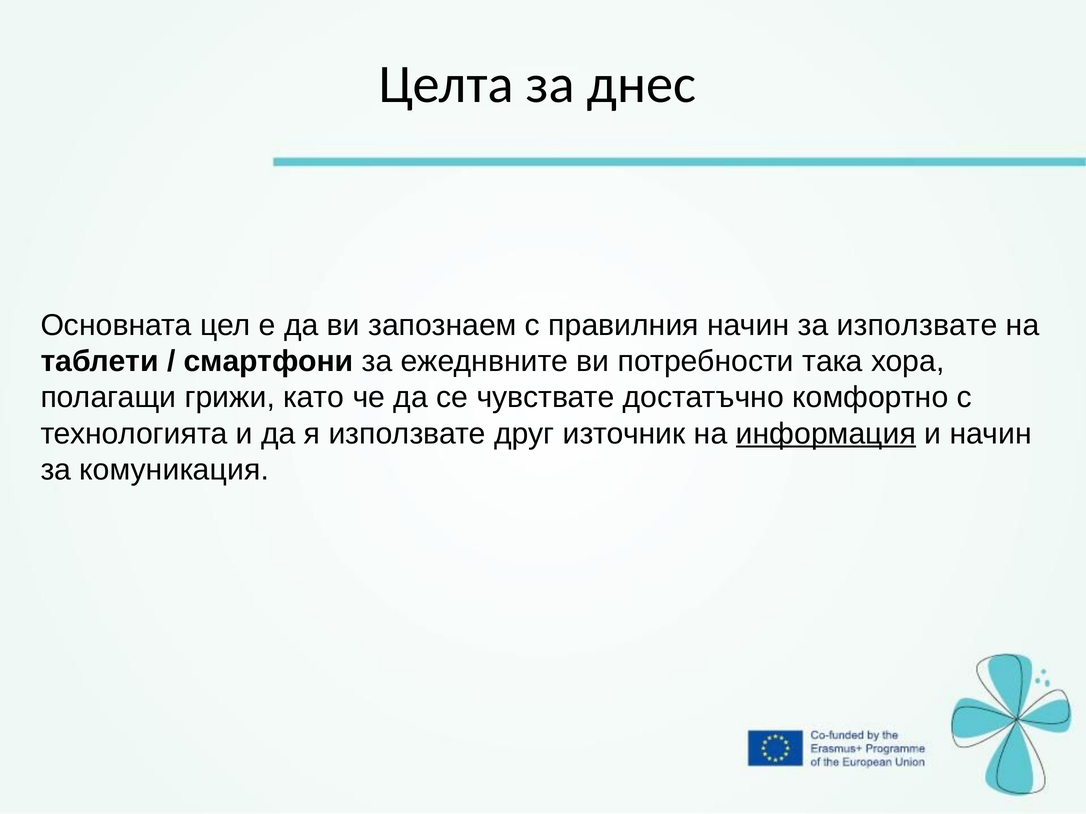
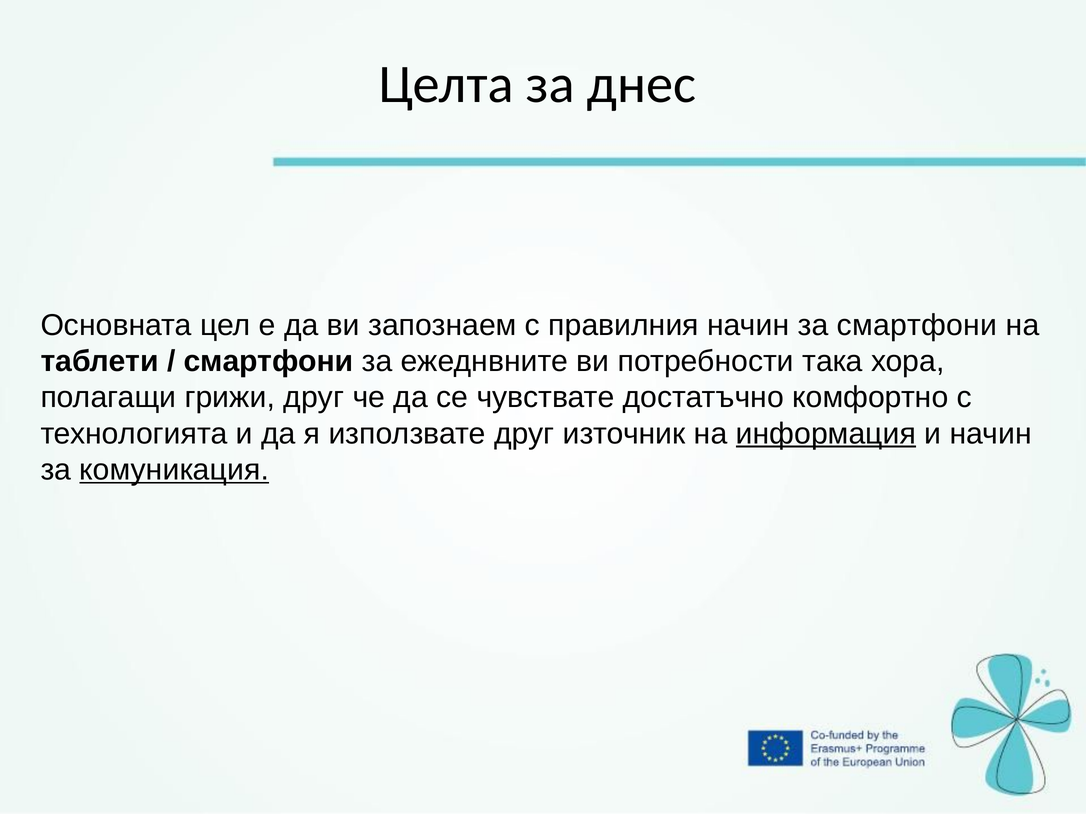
за използвате: използвате -> смартфони
грижи като: като -> друг
комуникация underline: none -> present
